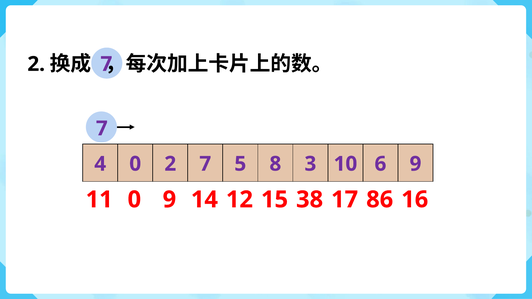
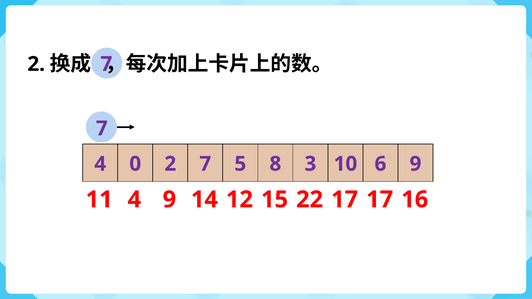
11 0: 0 -> 4
38: 38 -> 22
17 86: 86 -> 17
